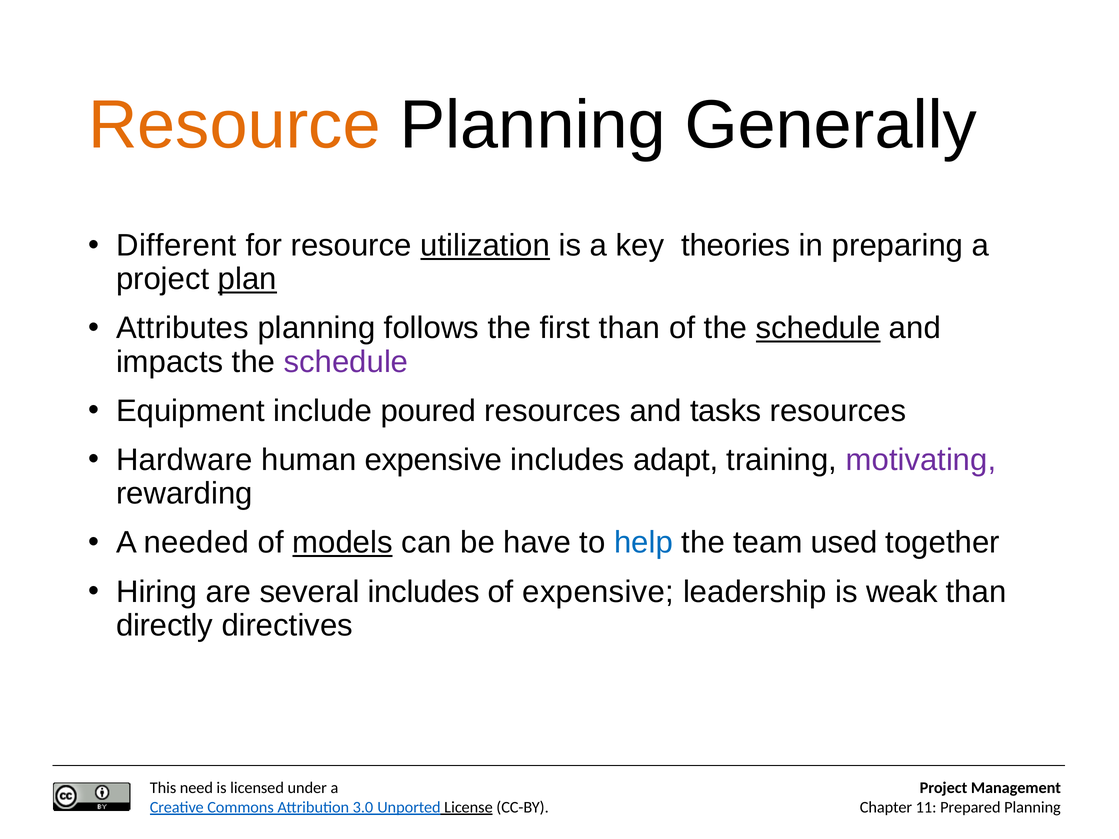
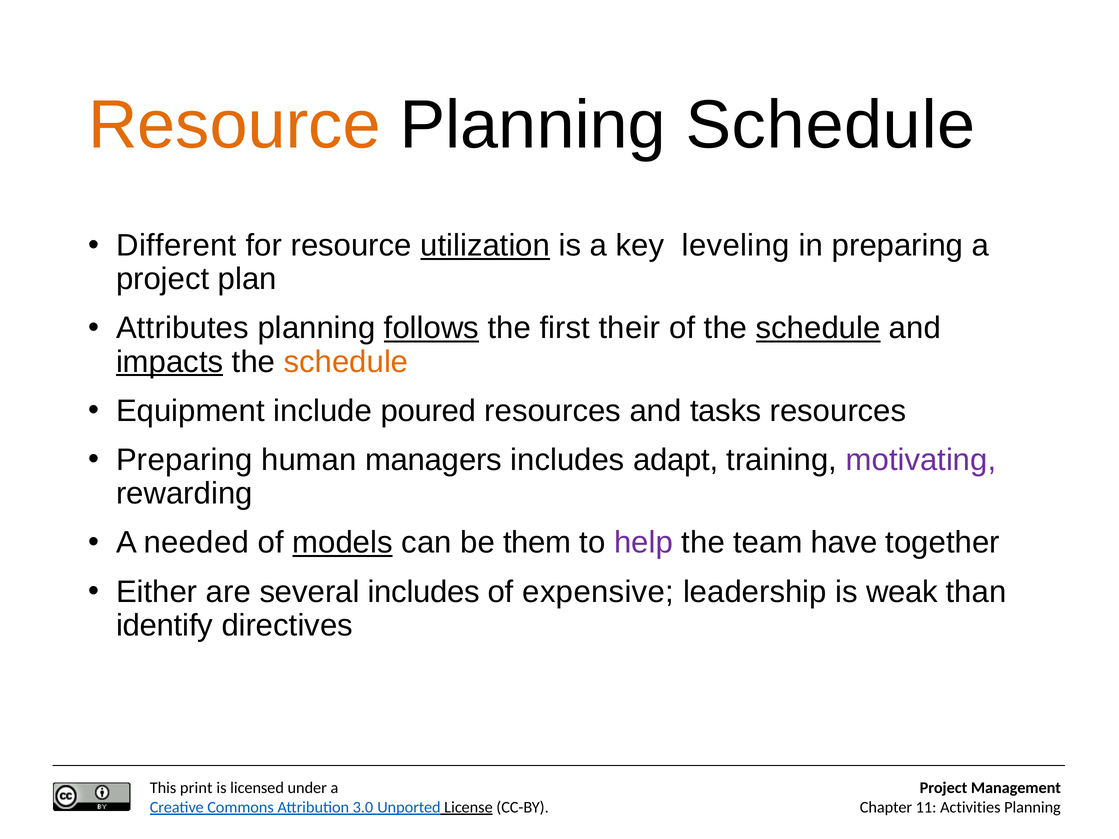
Planning Generally: Generally -> Schedule
theories: theories -> leveling
plan underline: present -> none
follows underline: none -> present
first than: than -> their
impacts underline: none -> present
schedule at (346, 362) colour: purple -> orange
Hardware at (184, 460): Hardware -> Preparing
human expensive: expensive -> managers
have: have -> them
help colour: blue -> purple
used: used -> have
Hiring: Hiring -> Either
directly: directly -> identify
need: need -> print
Prepared: Prepared -> Activities
